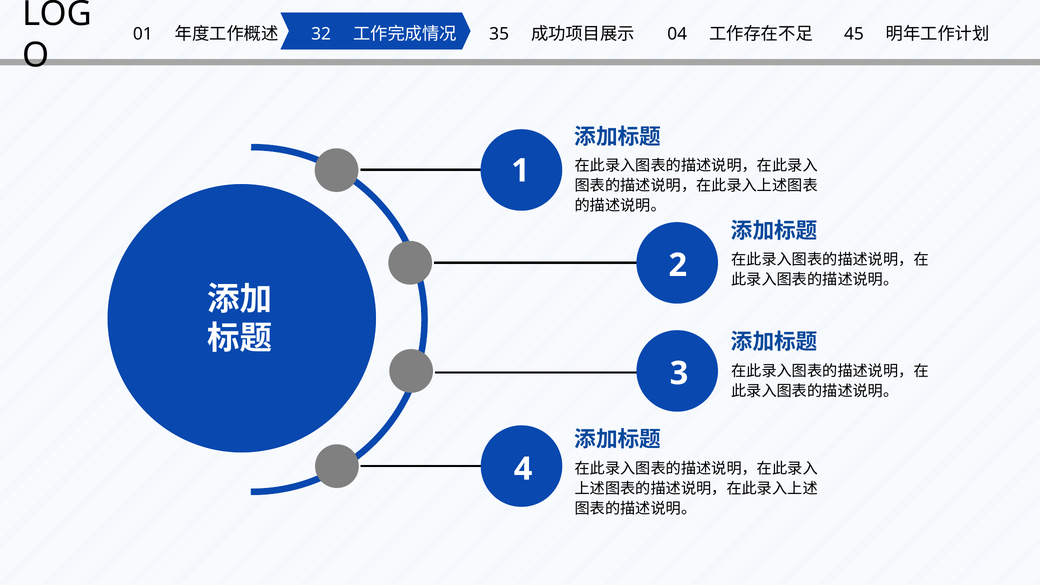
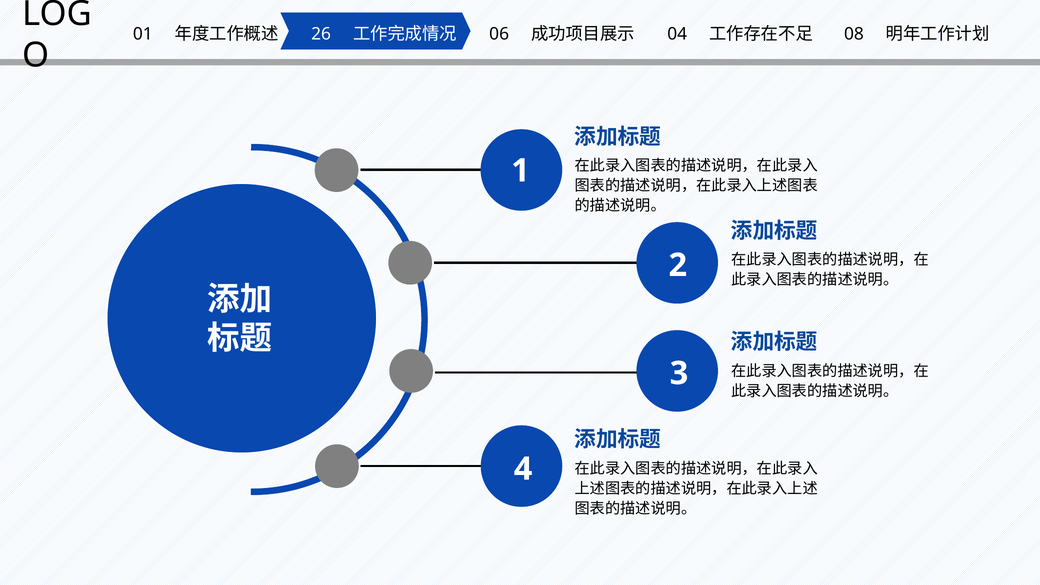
32: 32 -> 26
35: 35 -> 06
45: 45 -> 08
